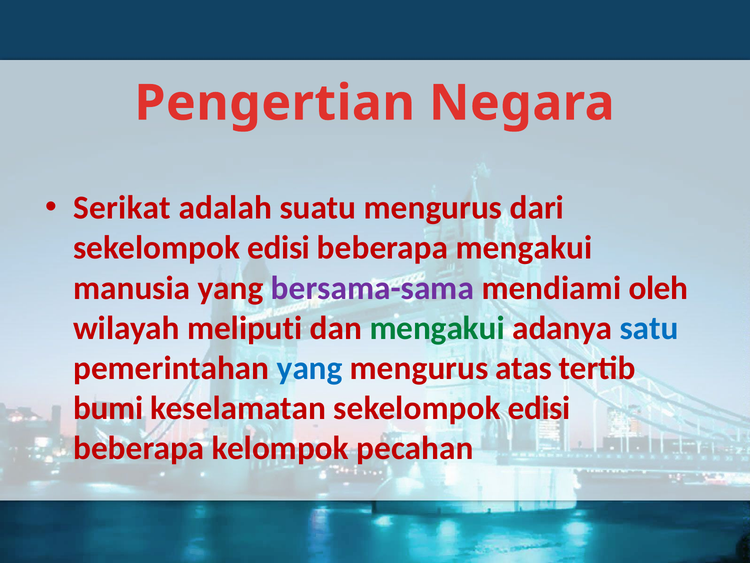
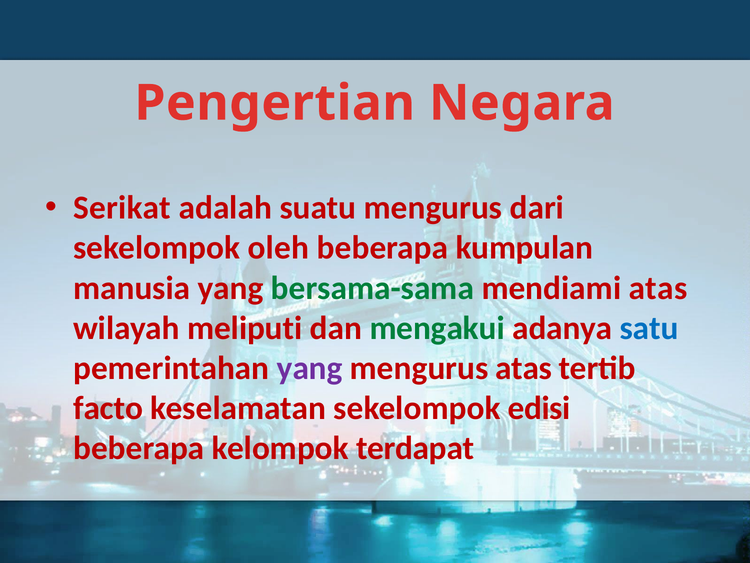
edisi at (279, 248): edisi -> oleh
beberapa mengakui: mengakui -> kumpulan
bersama-sama colour: purple -> green
mendiami oleh: oleh -> atas
yang at (310, 368) colour: blue -> purple
bumi: bumi -> facto
pecahan: pecahan -> terdapat
